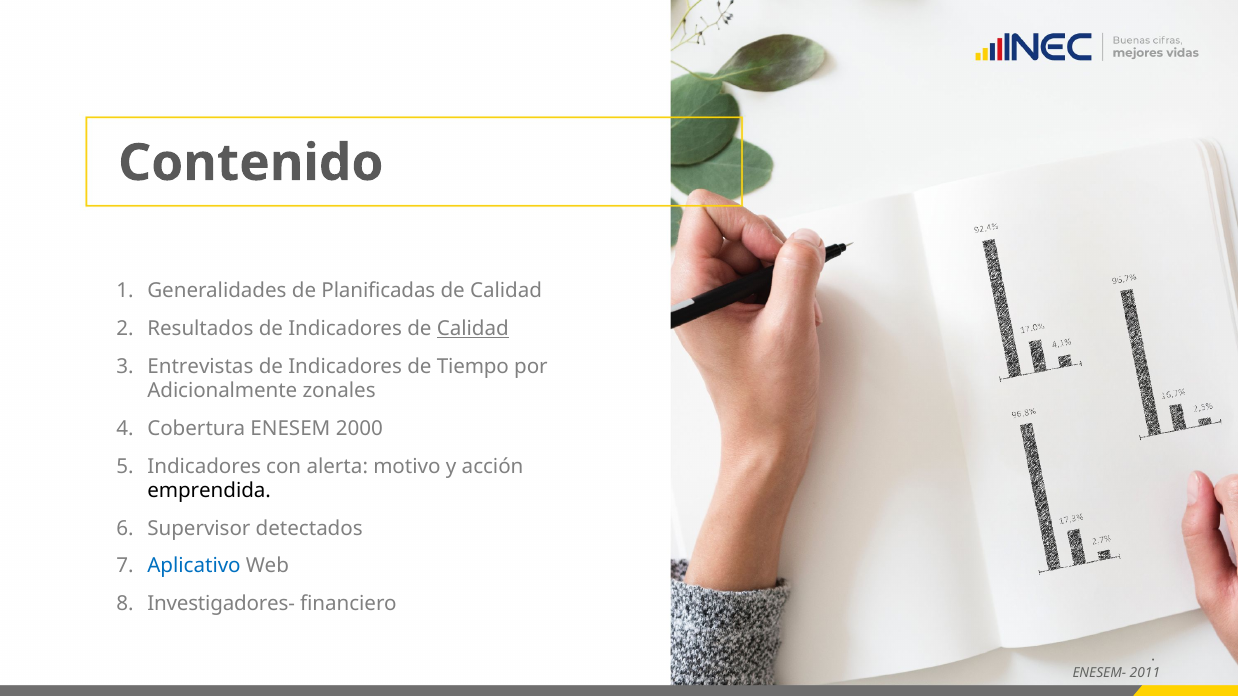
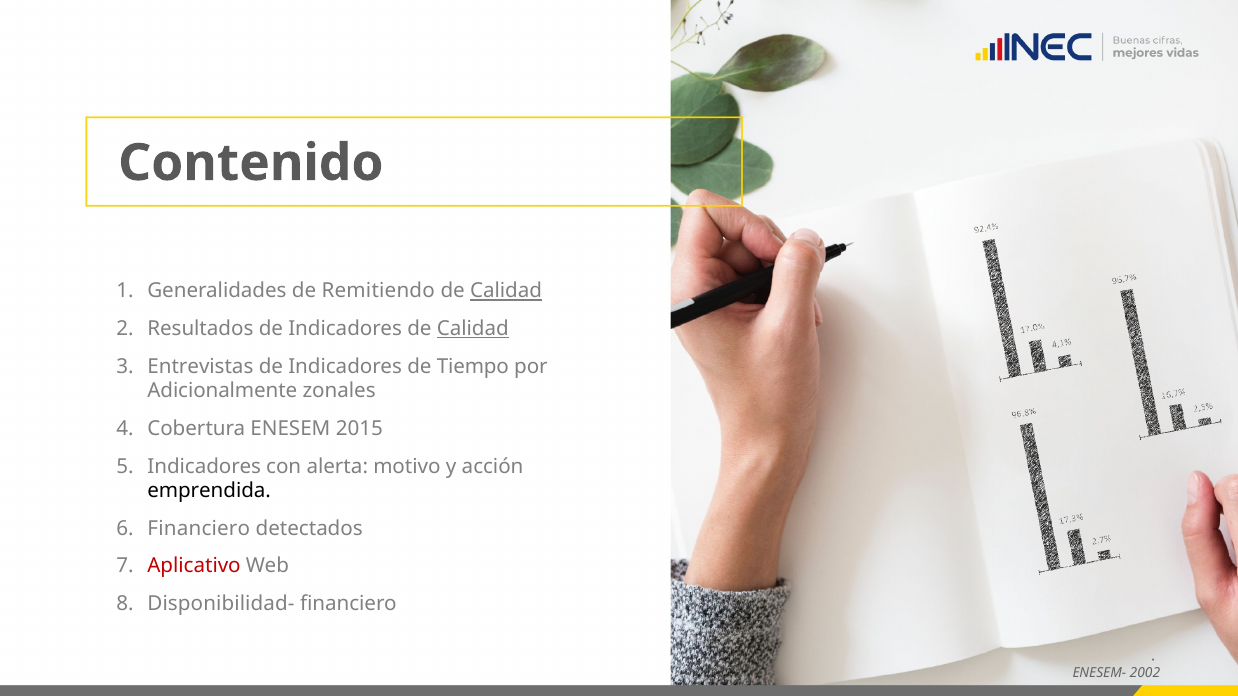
Planificadas: Planificadas -> Remitiendo
Calidad at (506, 291) underline: none -> present
2000: 2000 -> 2015
Supervisor at (199, 529): Supervisor -> Financiero
Aplicativo colour: blue -> red
Investigadores-: Investigadores- -> Disponibilidad-
2011: 2011 -> 2002
